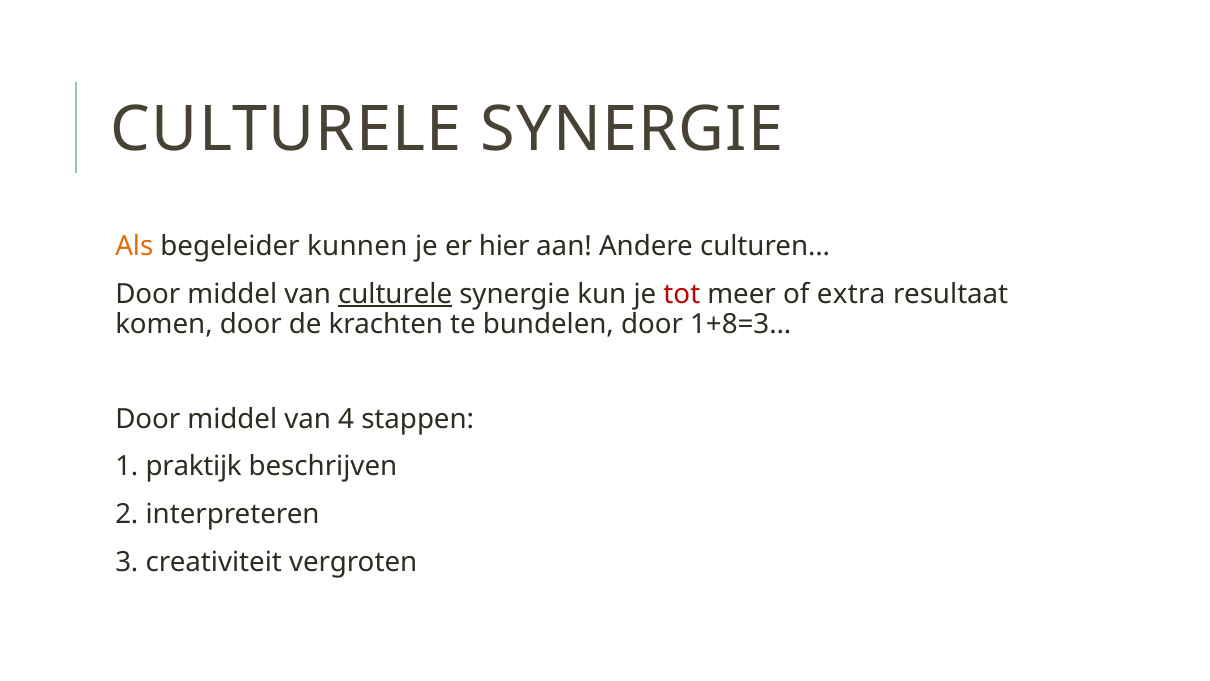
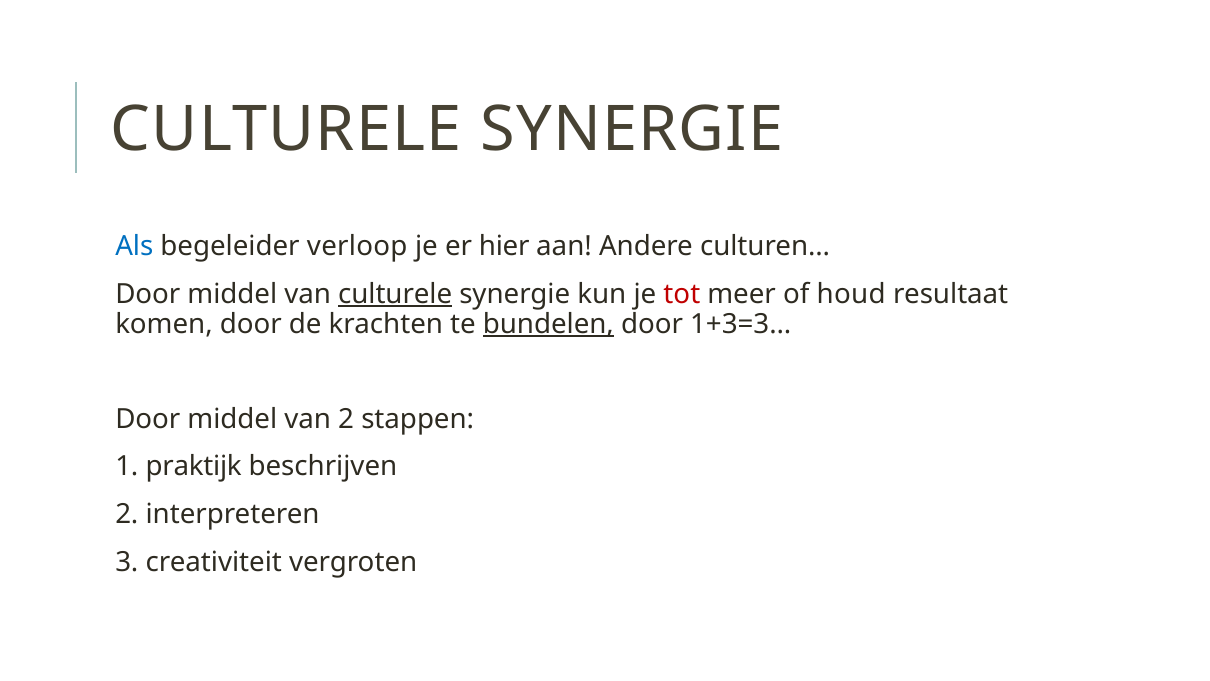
Als colour: orange -> blue
kunnen: kunnen -> verloop
extra: extra -> houd
bundelen underline: none -> present
1+8=3…: 1+8=3… -> 1+3=3…
van 4: 4 -> 2
